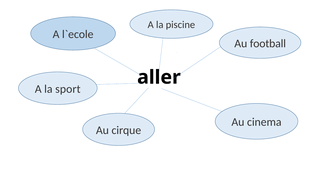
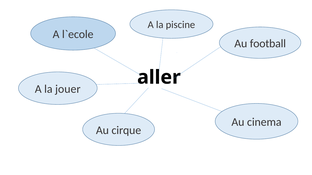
sport: sport -> jouer
